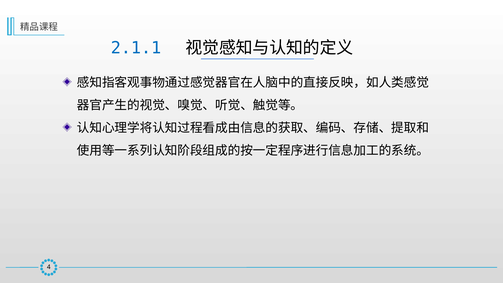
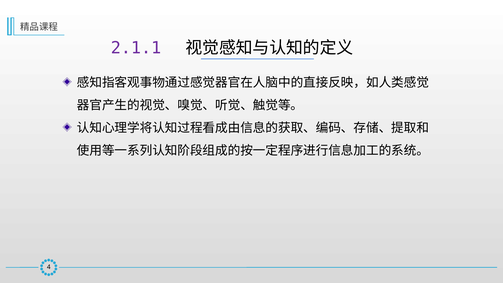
2.1.1 colour: blue -> purple
